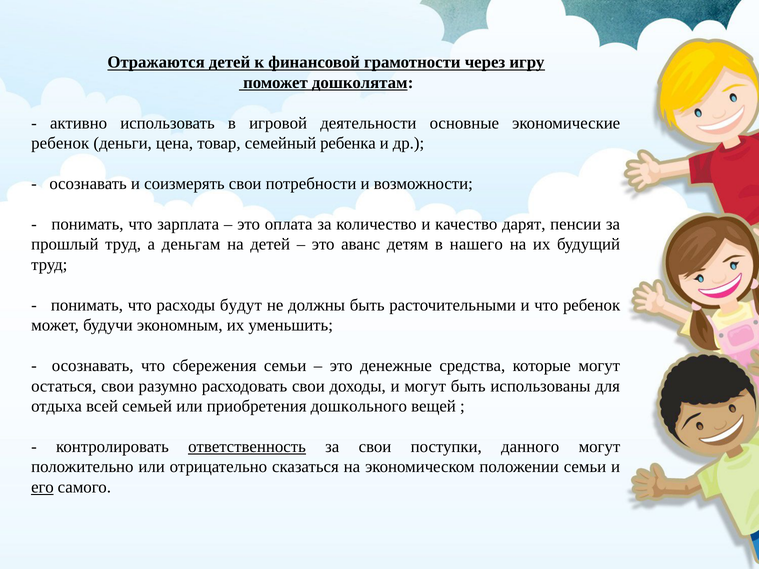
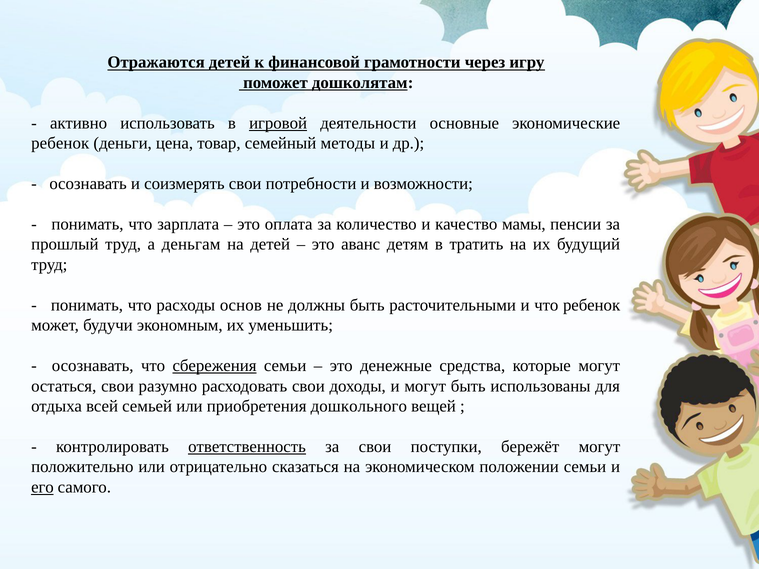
игровой underline: none -> present
ребенка: ребенка -> методы
дарят: дарят -> мамы
нашего: нашего -> тратить
будут: будут -> основ
сбережения underline: none -> present
данного: данного -> бережёт
